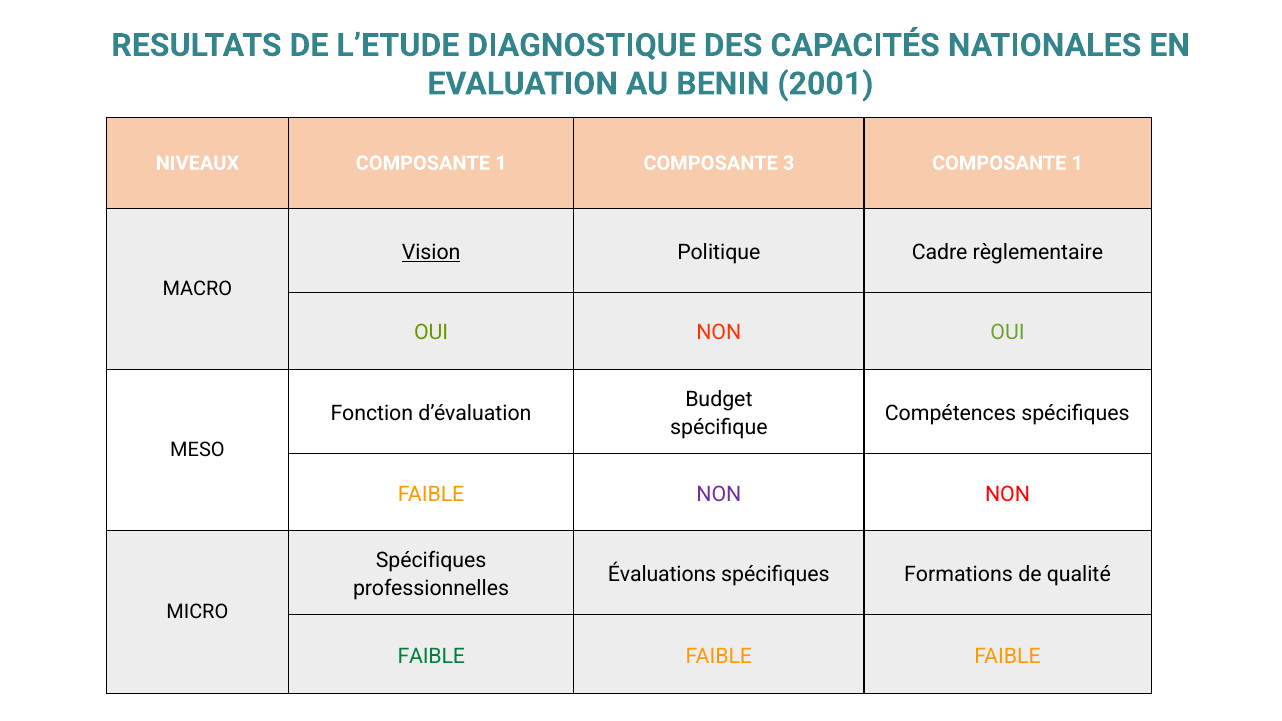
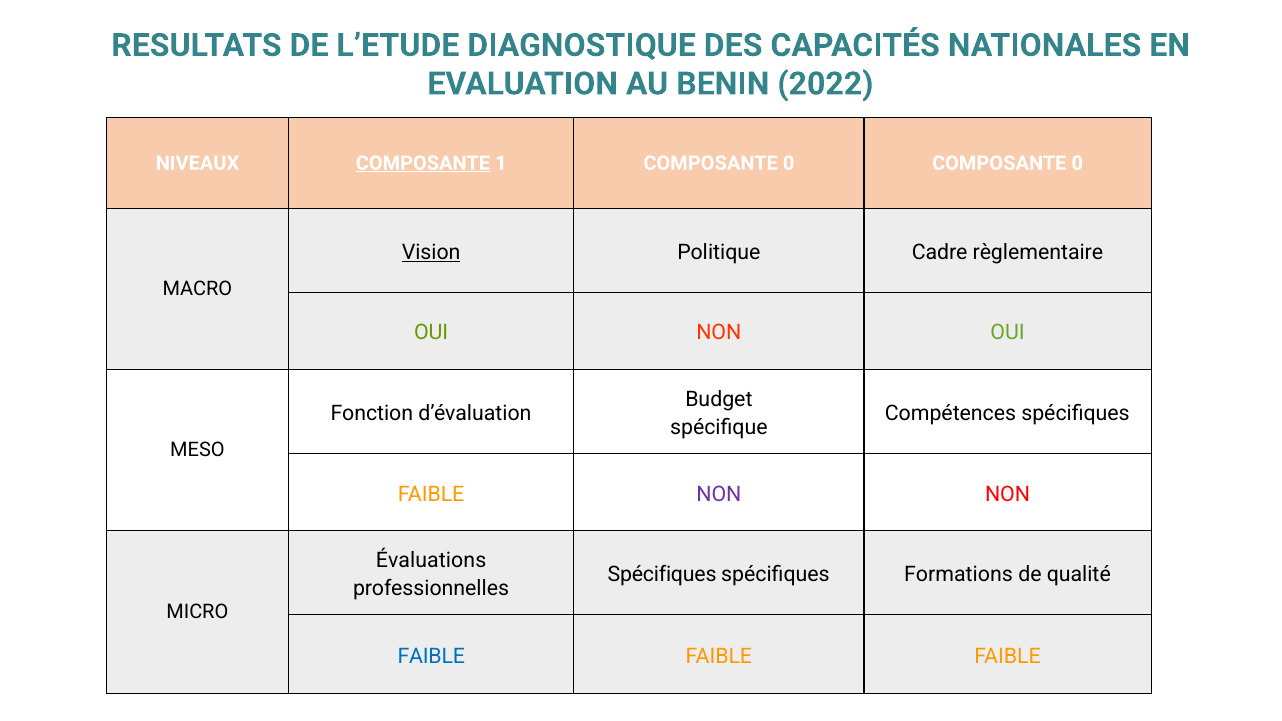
2001: 2001 -> 2022
COMPOSANTE at (423, 163) underline: none -> present
1 COMPOSANTE 3: 3 -> 0
1 at (1077, 163): 1 -> 0
Spécifiques at (431, 561): Spécifiques -> Évaluations
Évaluations at (662, 575): Évaluations -> Spécifiques
FAIBLE at (431, 656) colour: green -> blue
